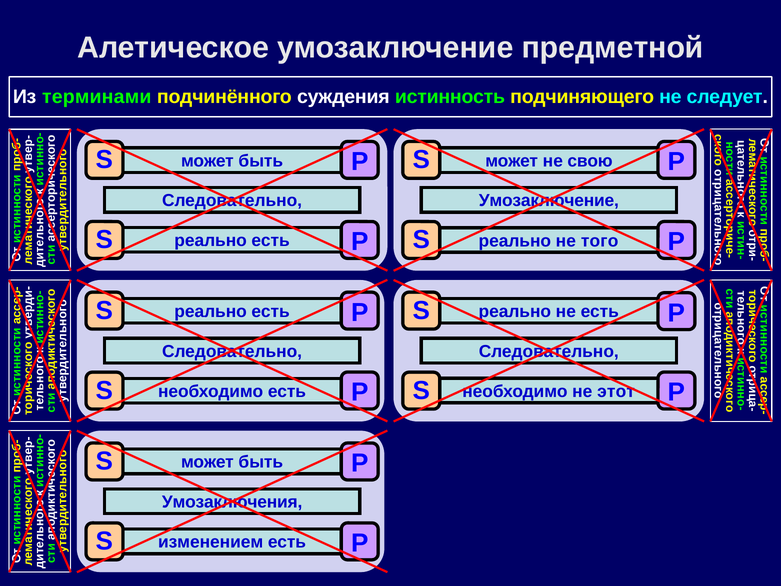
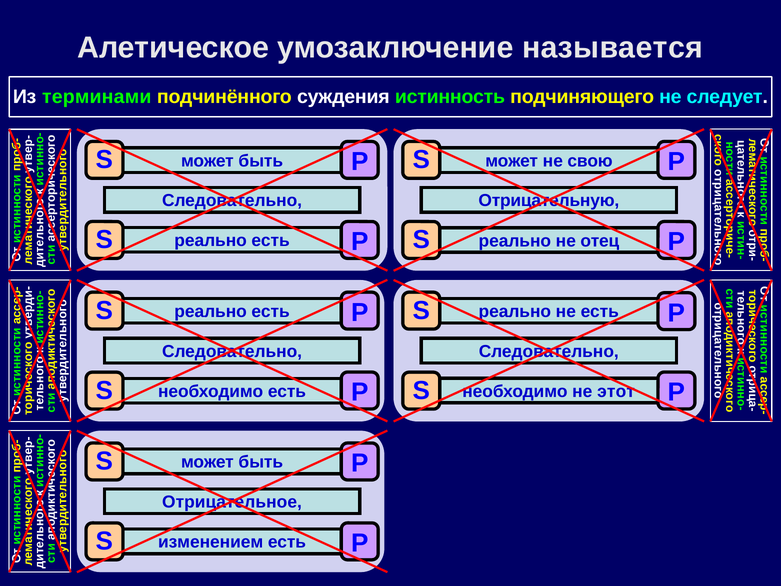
предметной: предметной -> называется
Умозаключение at (549, 201): Умозаключение -> Отрицательную
того: того -> отец
Умозаключения: Умозаключения -> Отрицательное
